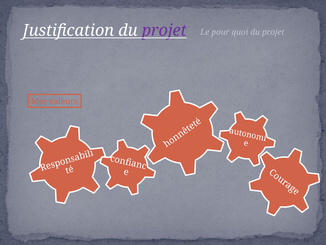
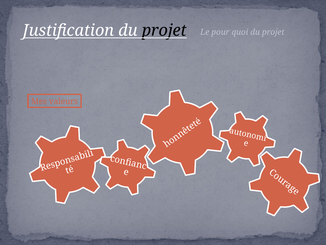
projet at (164, 30) colour: purple -> black
